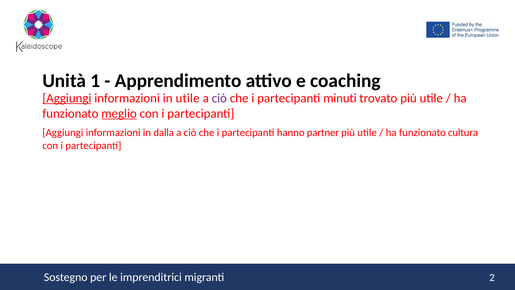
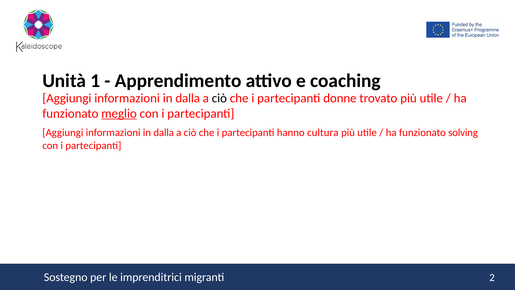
Aggiungi at (67, 98) underline: present -> none
utile at (188, 98): utile -> dalla
ciò at (219, 98) colour: purple -> black
minuti: minuti -> donne
partner: partner -> cultura
cultura: cultura -> solving
